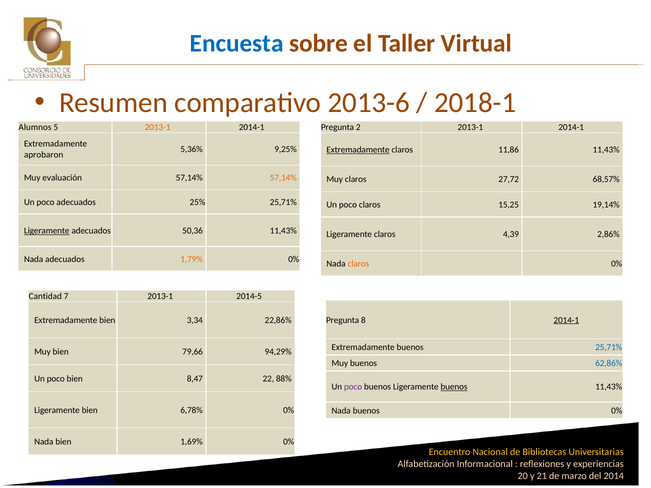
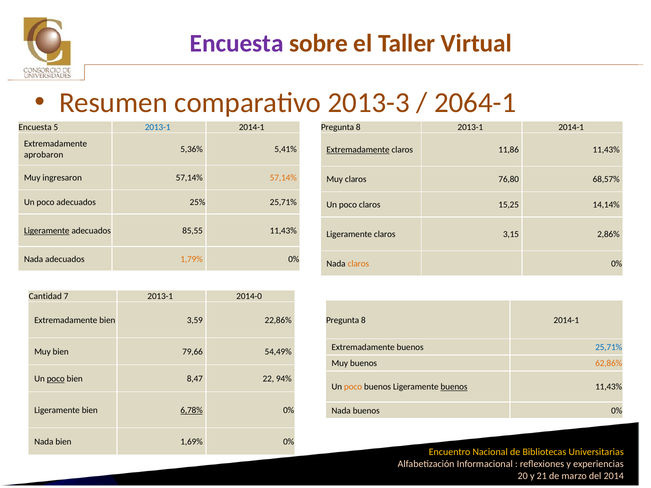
Encuesta at (237, 43) colour: blue -> purple
2013-6: 2013-6 -> 2013-3
2018-1: 2018-1 -> 2064-1
Alumnos at (35, 127): Alumnos -> Encuesta
2013-1 at (158, 127) colour: orange -> blue
2 at (358, 127): 2 -> 8
9,25%: 9,25% -> 5,41%
evaluación: evaluación -> ingresaron
27,72: 27,72 -> 76,80
19,14%: 19,14% -> 14,14%
50,36: 50,36 -> 85,55
4,39: 4,39 -> 3,15
2014-5: 2014-5 -> 2014-0
2014-1 at (566, 320) underline: present -> none
3,34: 3,34 -> 3,59
94,29%: 94,29% -> 54,49%
62,86% colour: blue -> orange
poco at (56, 379) underline: none -> present
88%: 88% -> 94%
poco at (353, 387) colour: purple -> orange
6,78% underline: none -> present
